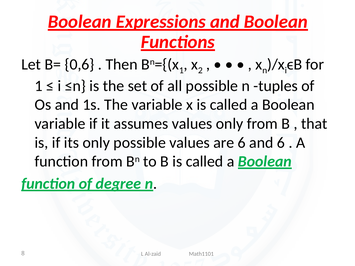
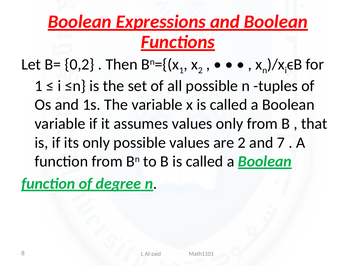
0,6: 0,6 -> 0,2
are 6: 6 -> 2
and 6: 6 -> 7
